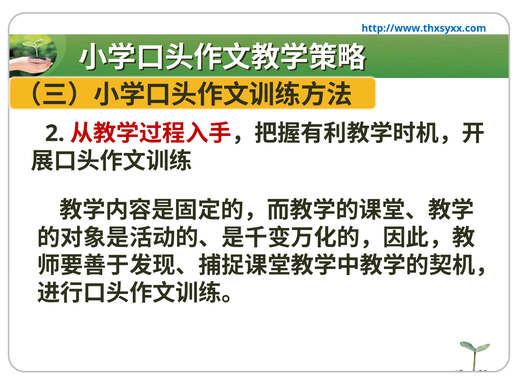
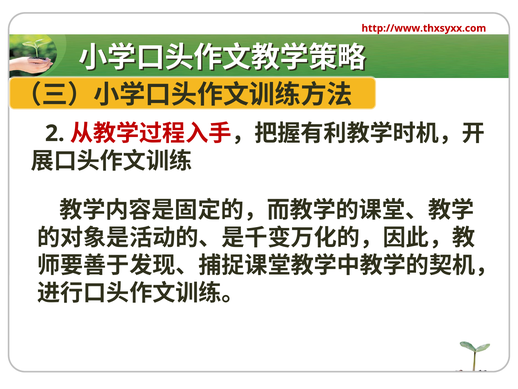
http://www.thxsyxx.com colour: blue -> red
